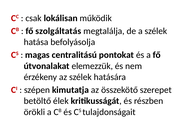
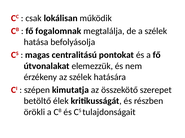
szolgáltatás: szolgáltatás -> fogalomnak
